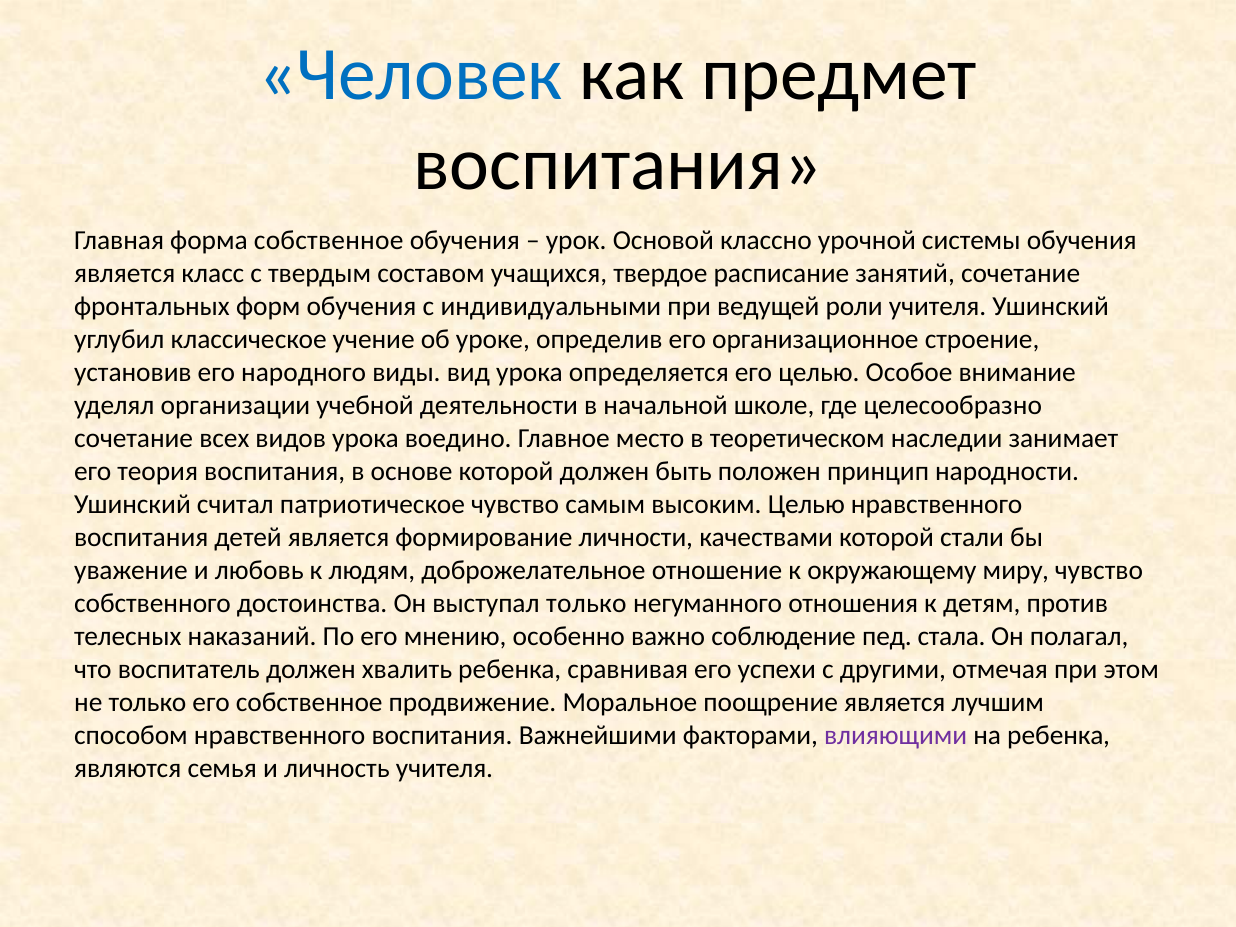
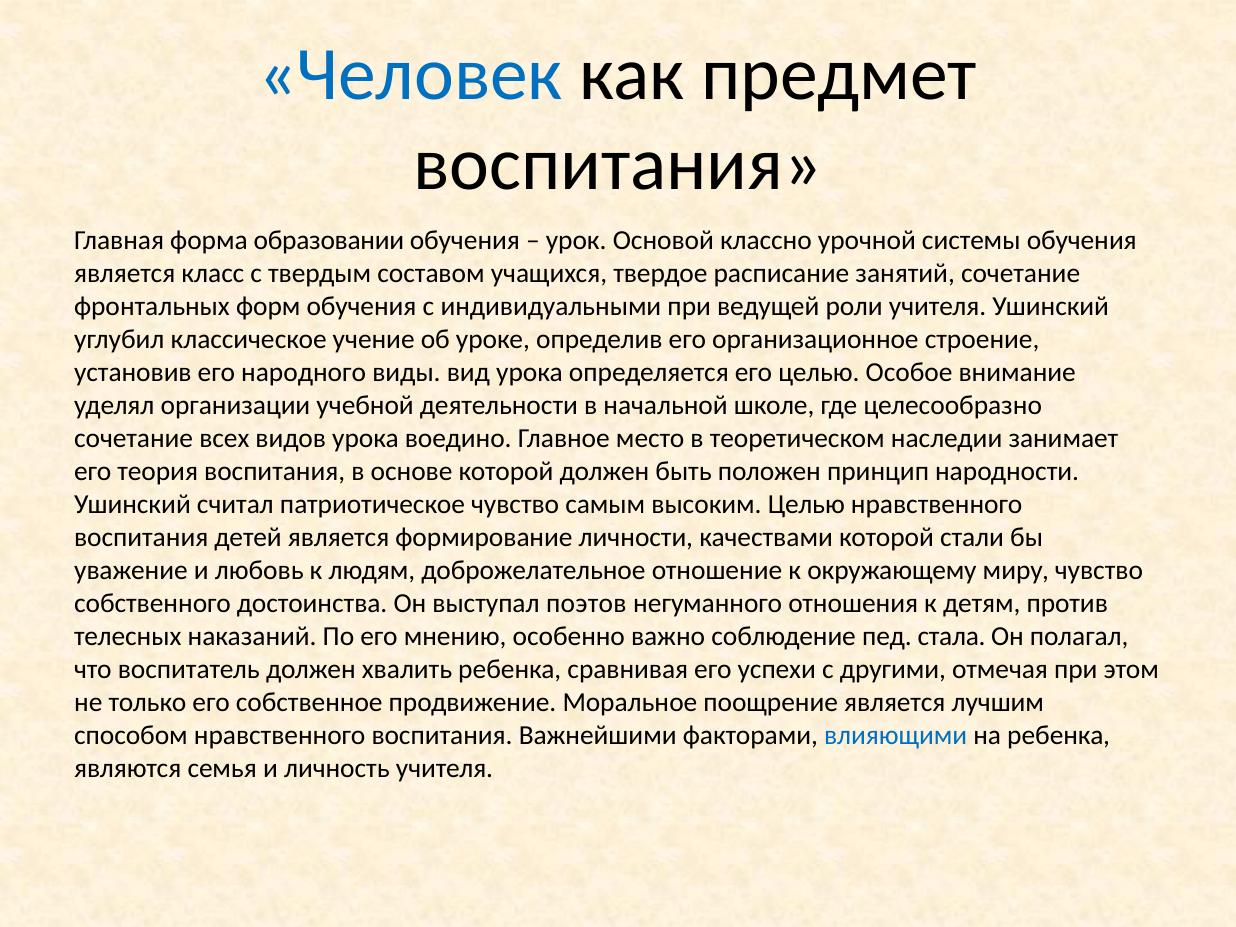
форма собственное: собственное -> образовании
выступал только: только -> поэтов
влияющими colour: purple -> blue
